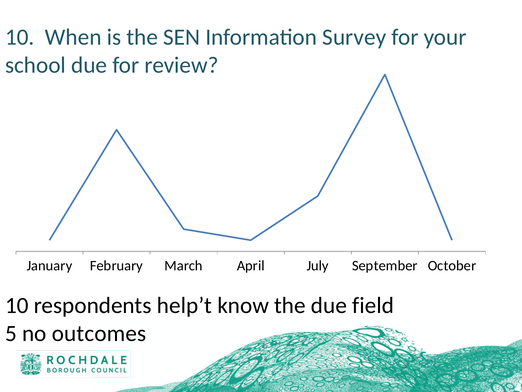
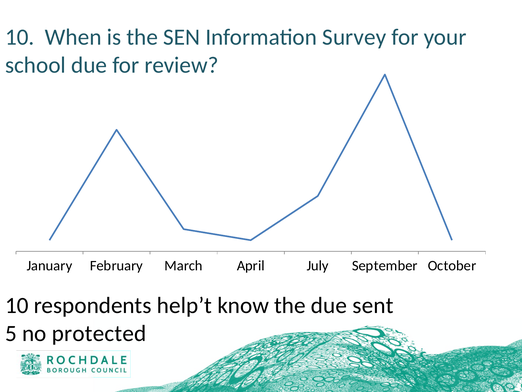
field: field -> sent
outcomes: outcomes -> protected
